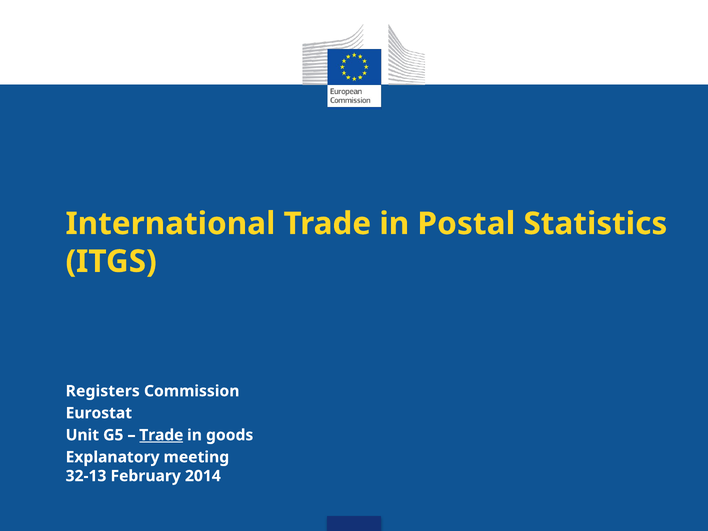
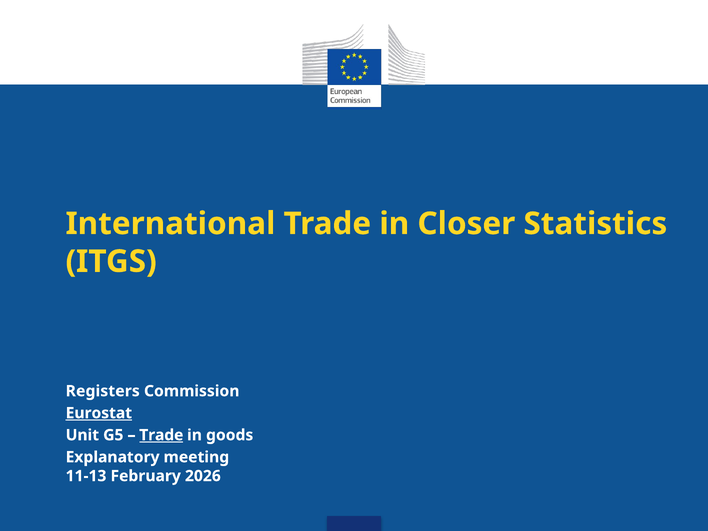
Postal: Postal -> Closer
Eurostat underline: none -> present
32-13: 32-13 -> 11-13
2014: 2014 -> 2026
